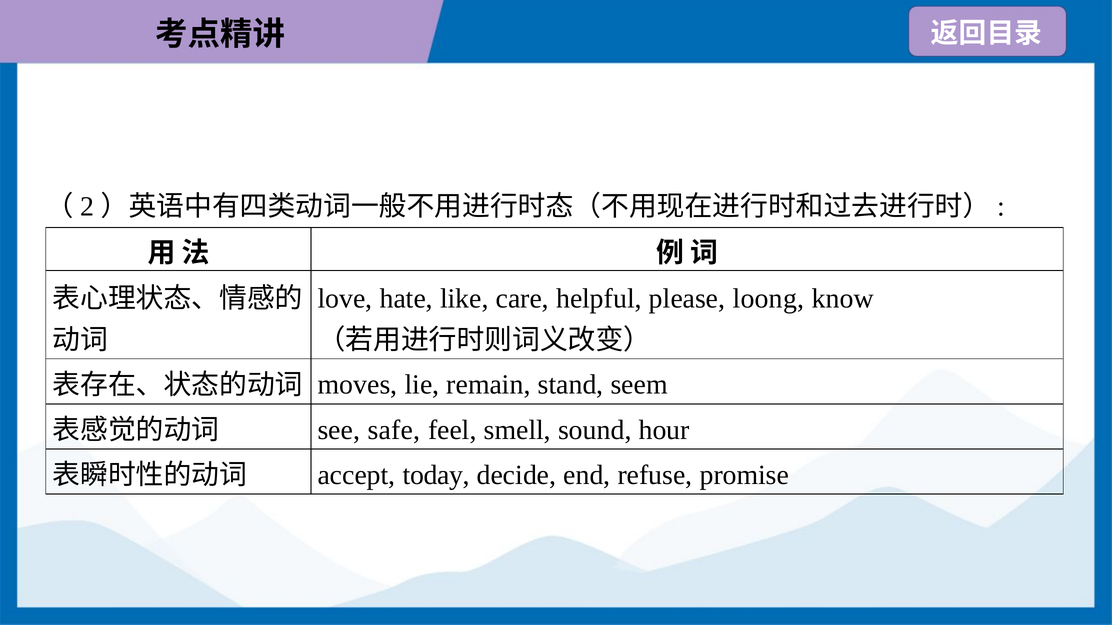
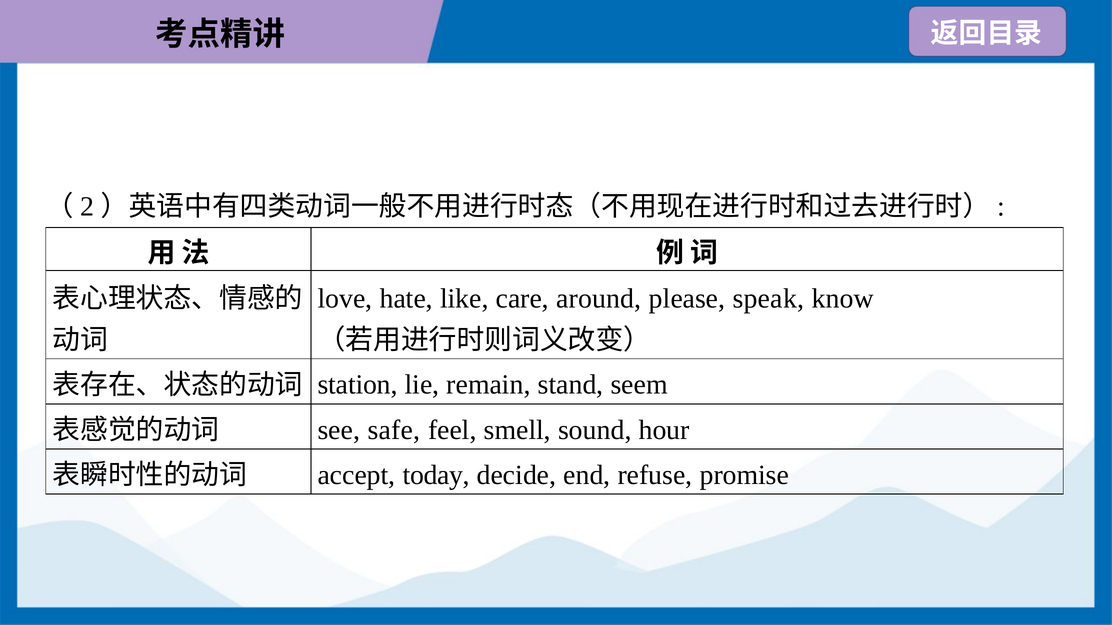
helpful: helpful -> around
loong: loong -> speak
moves: moves -> station
